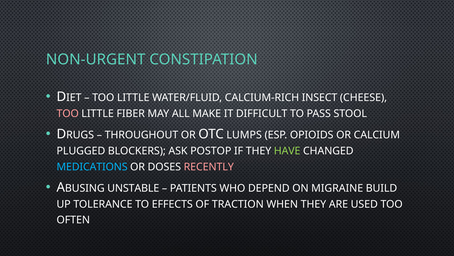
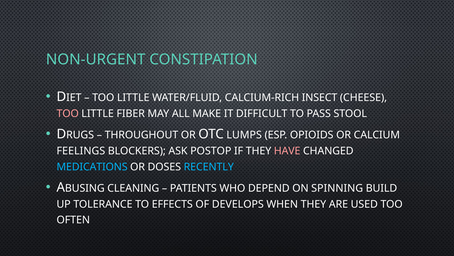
PLUGGED: PLUGGED -> FEELINGS
HAVE colour: light green -> pink
RECENTLY colour: pink -> light blue
UNSTABLE: UNSTABLE -> CLEANING
MIGRAINE: MIGRAINE -> SPINNING
TRACTION: TRACTION -> DEVELOPS
